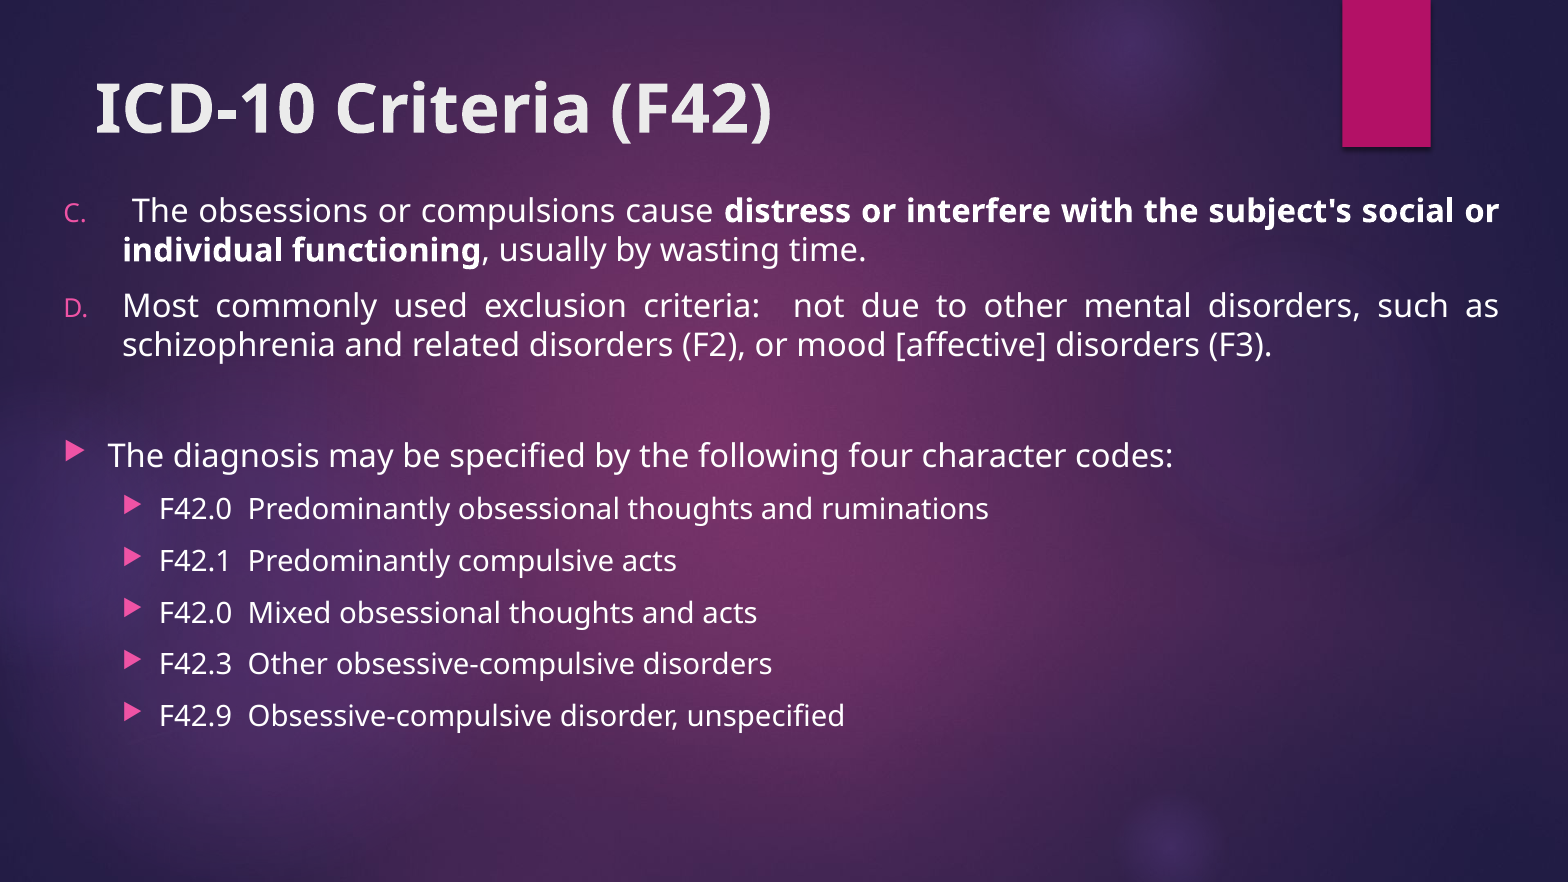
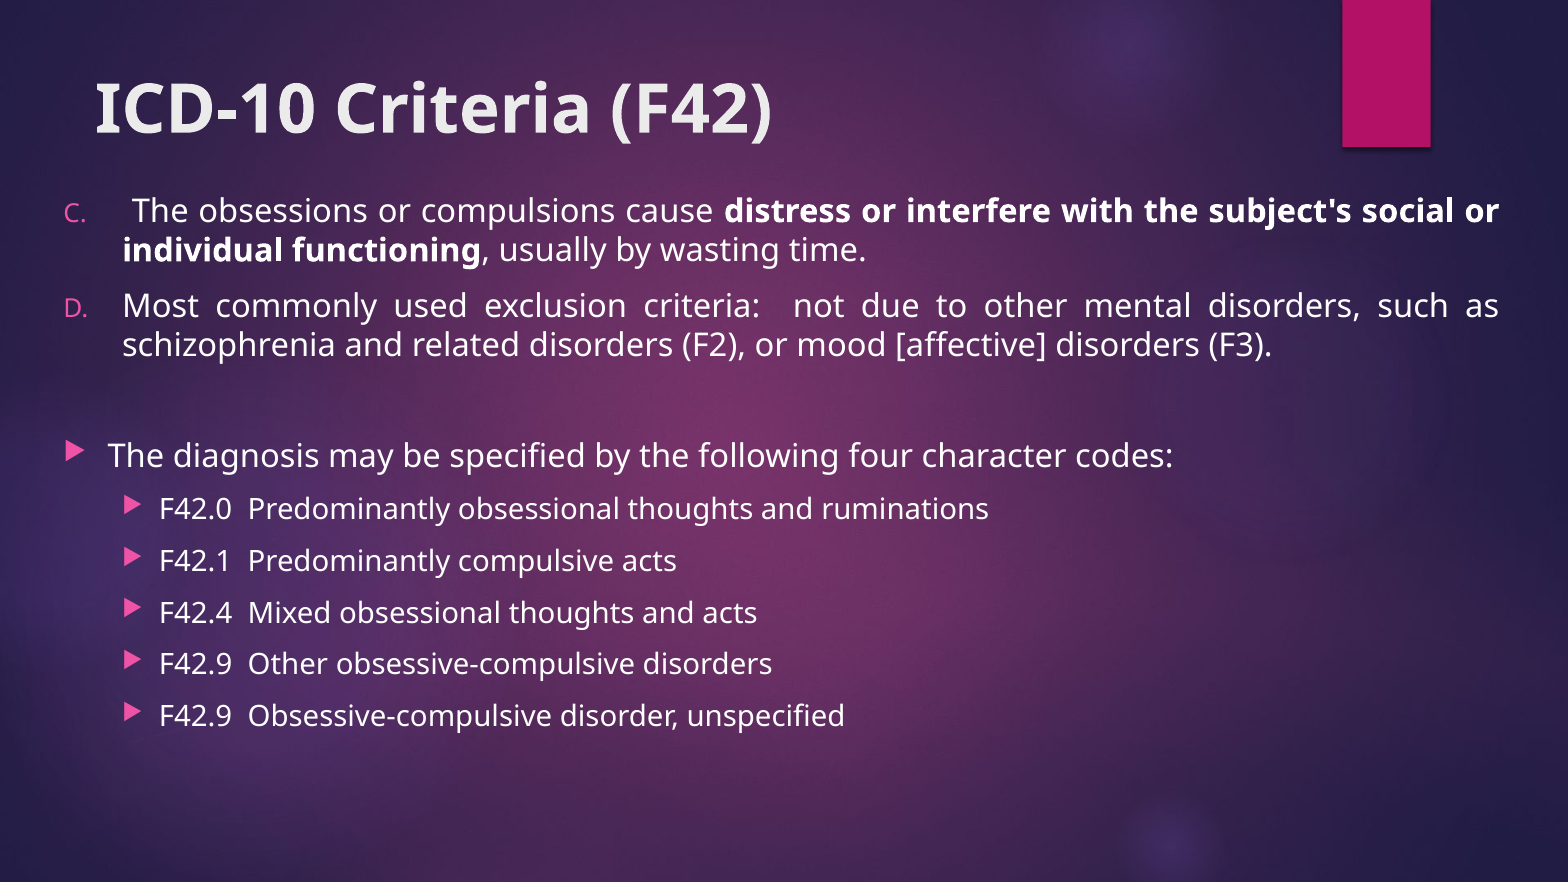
F42.0 at (196, 613): F42.0 -> F42.4
F42.3 at (196, 665): F42.3 -> F42.9
